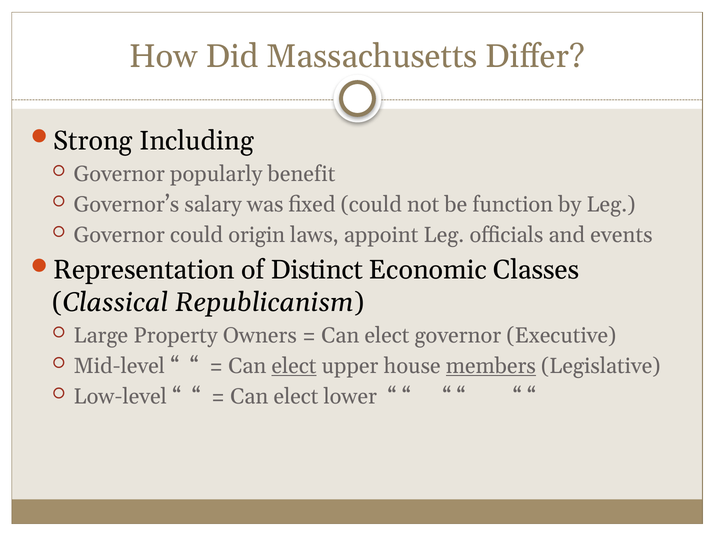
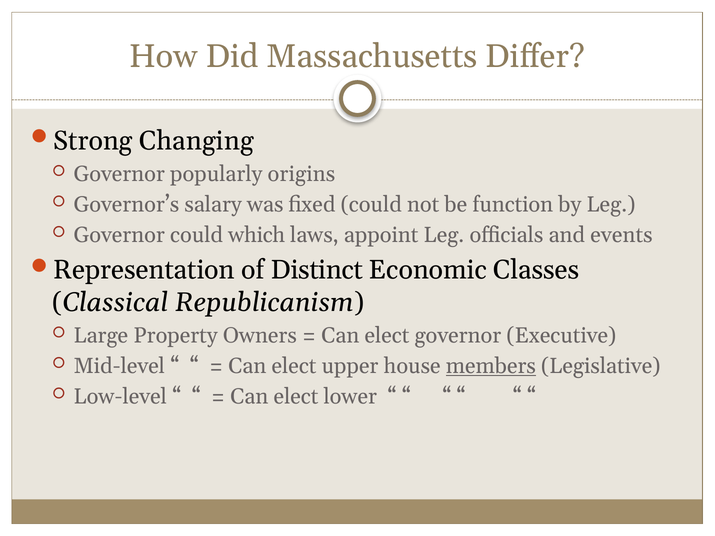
Including: Including -> Changing
benefit: benefit -> origins
origin: origin -> which
elect at (294, 366) underline: present -> none
